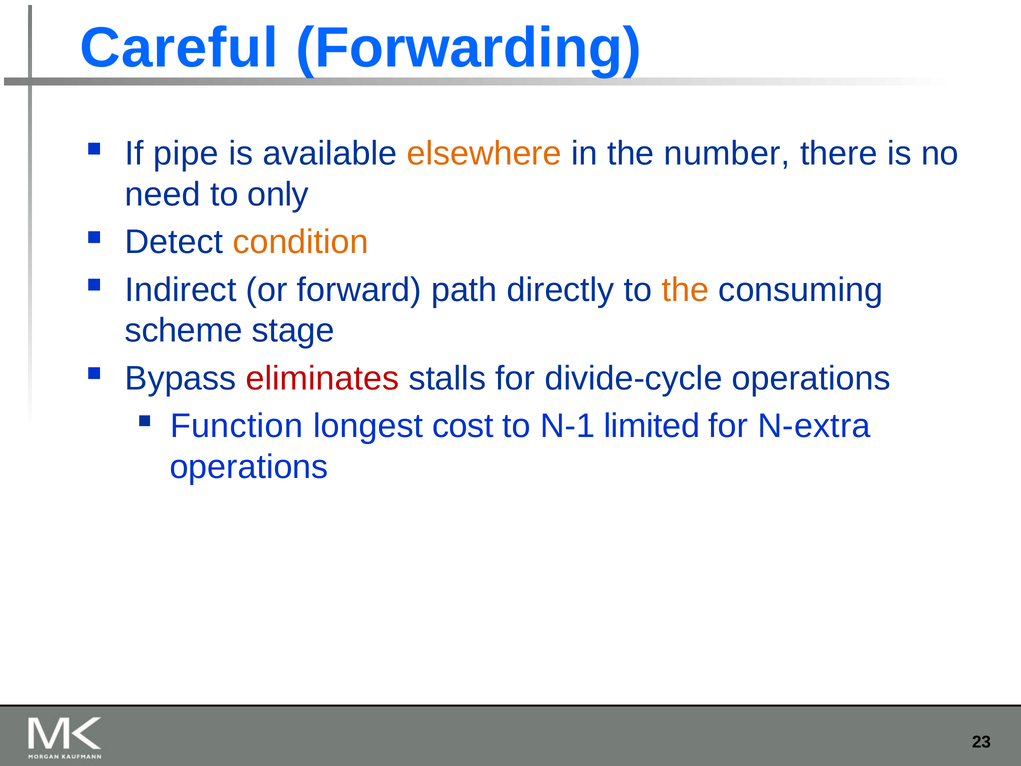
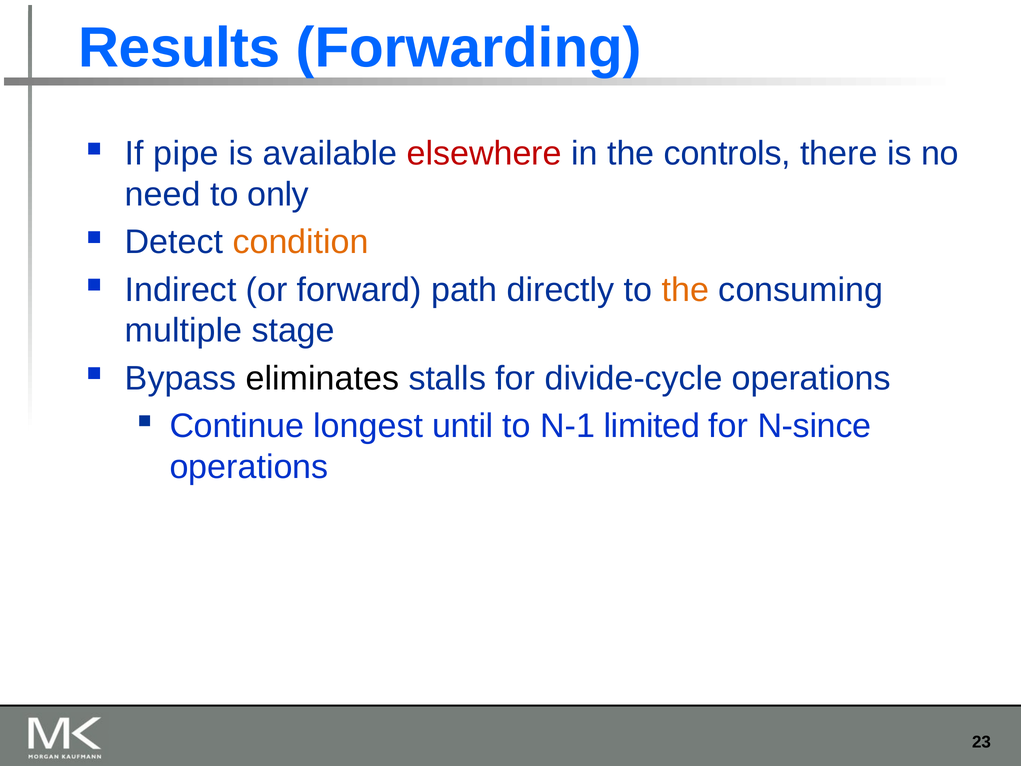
Careful: Careful -> Results
elsewhere colour: orange -> red
number: number -> controls
scheme: scheme -> multiple
eliminates colour: red -> black
Function: Function -> Continue
cost: cost -> until
N-extra: N-extra -> N-since
